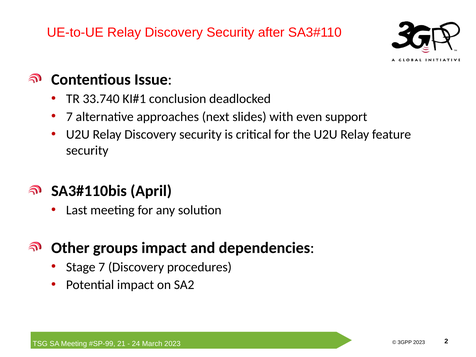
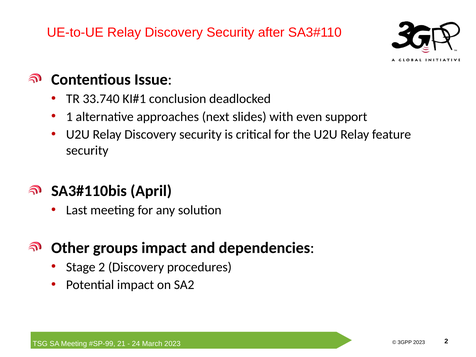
7 at (69, 117): 7 -> 1
Stage 7: 7 -> 2
